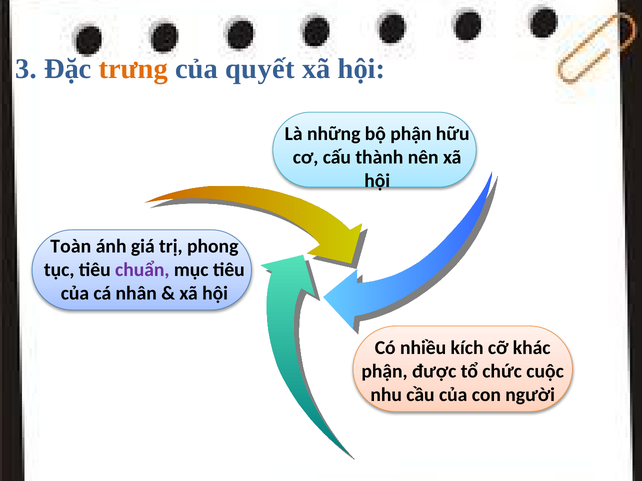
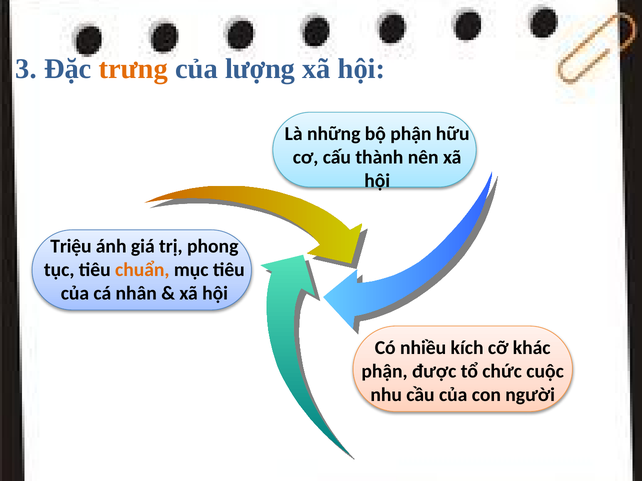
quyết: quyết -> lượng
Toàn: Toàn -> Triệu
chuẩn colour: purple -> orange
